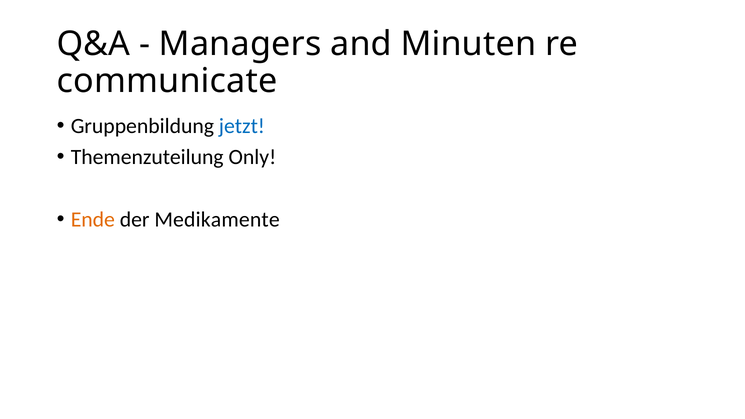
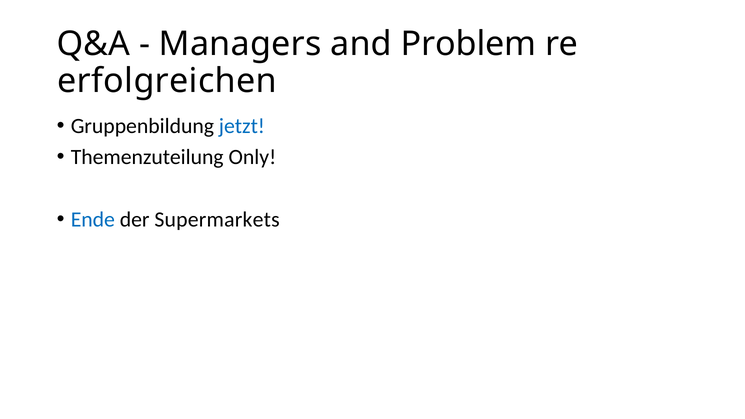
Minuten: Minuten -> Problem
communicate: communicate -> erfolgreichen
Ende colour: orange -> blue
Medikamente: Medikamente -> Supermarkets
